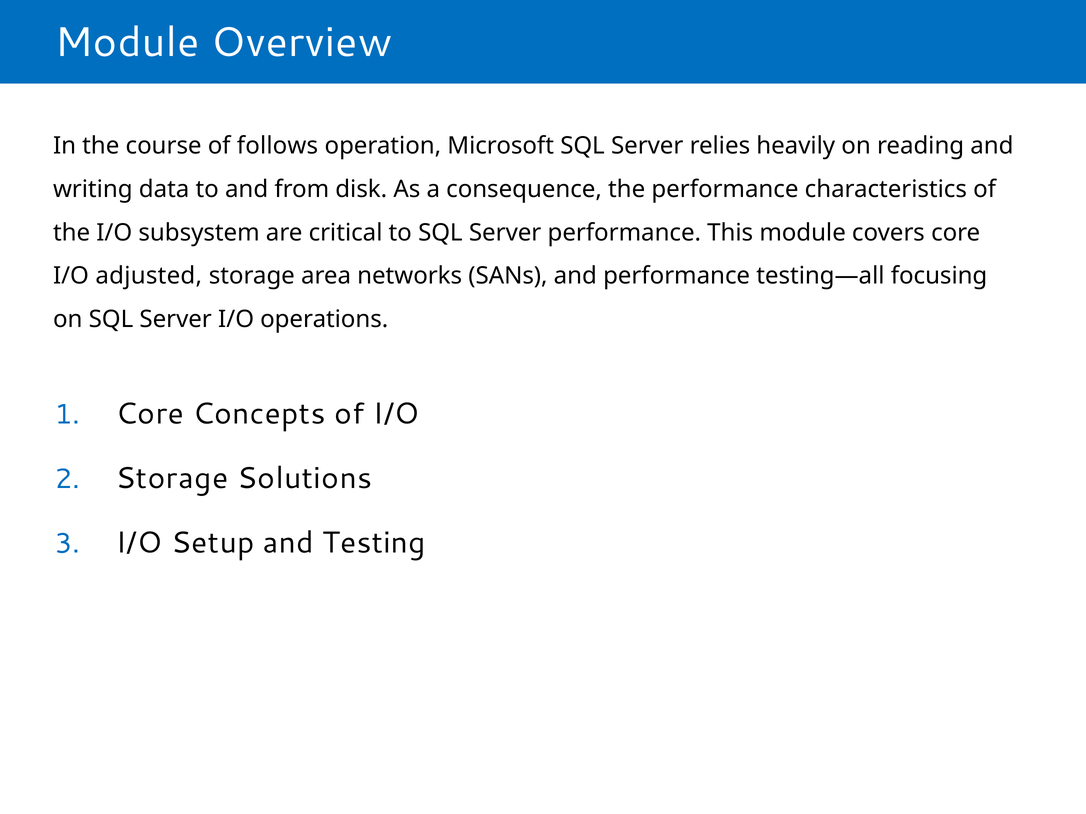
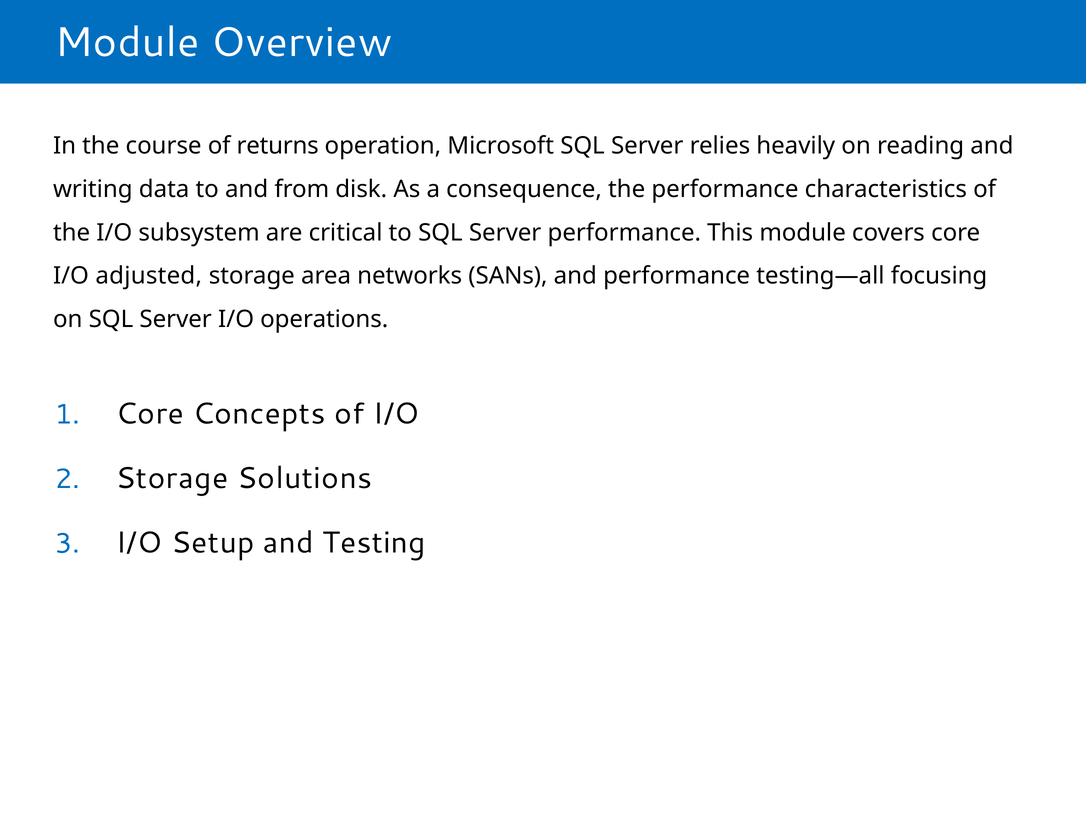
follows: follows -> returns
